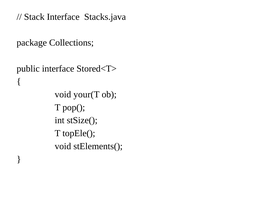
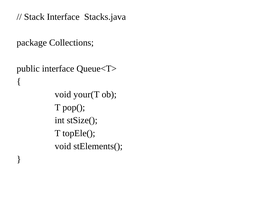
Stored<T>: Stored<T> -> Queue<T>
